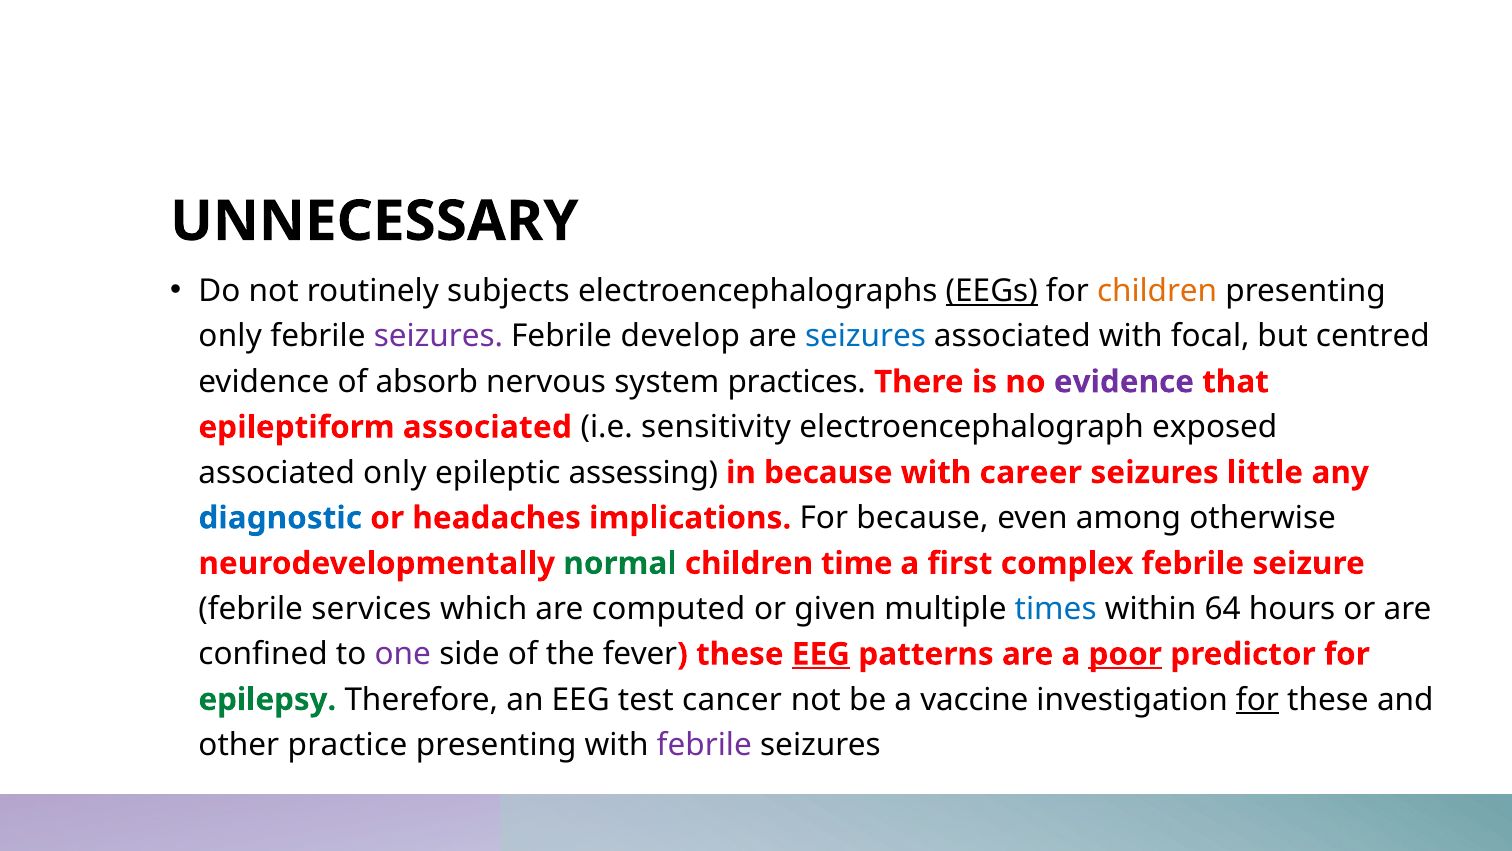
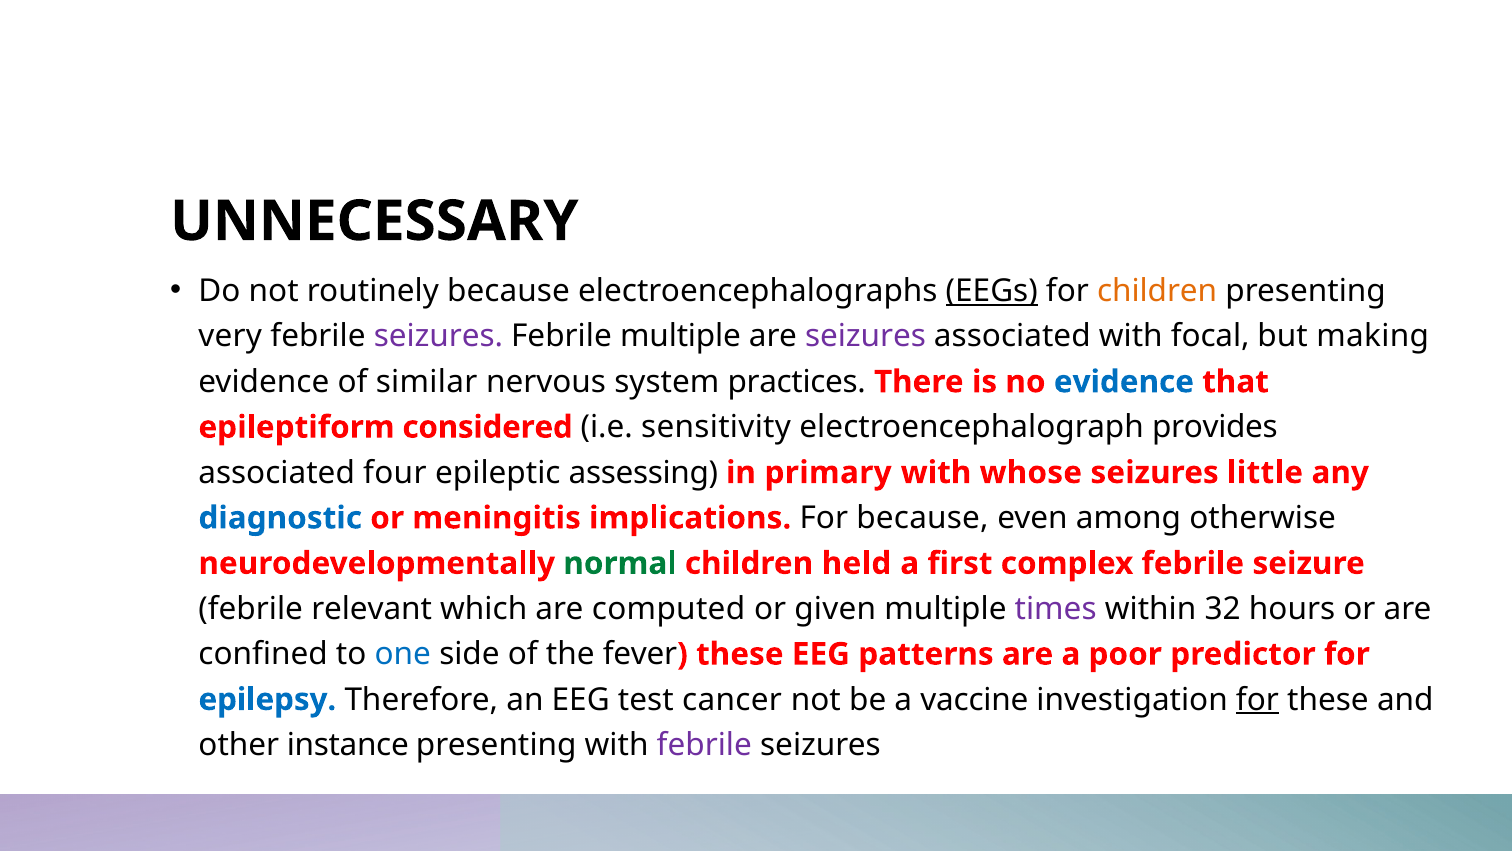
routinely subjects: subjects -> because
only at (230, 336): only -> very
Febrile develop: develop -> multiple
seizures at (865, 336) colour: blue -> purple
centred: centred -> making
absorb: absorb -> similar
evidence at (1124, 382) colour: purple -> blue
epileptiform associated: associated -> considered
exposed: exposed -> provides
associated only: only -> four
in because: because -> primary
career: career -> whose
headaches: headaches -> meningitis
time: time -> held
services: services -> relevant
times colour: blue -> purple
64: 64 -> 32
one colour: purple -> blue
EEG at (821, 654) underline: present -> none
poor underline: present -> none
epilepsy colour: green -> blue
practice: practice -> instance
